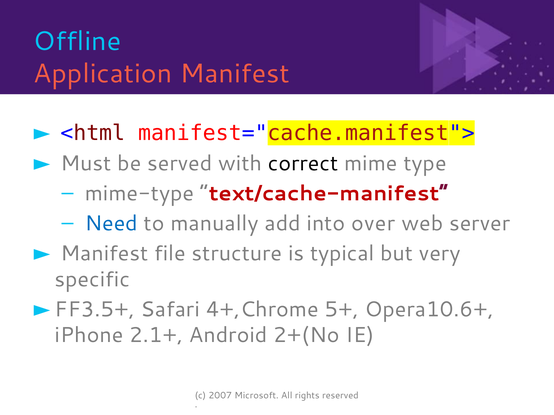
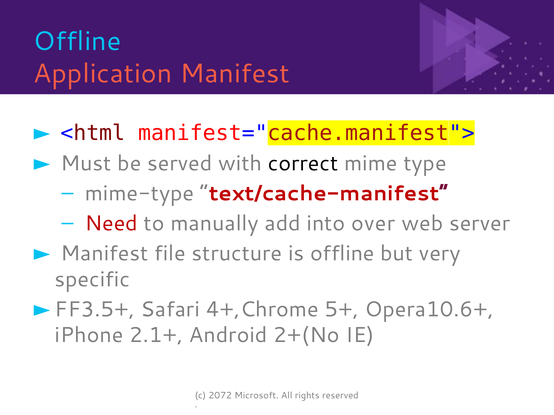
Need colour: blue -> red
is typical: typical -> offline
2007: 2007 -> 2072
